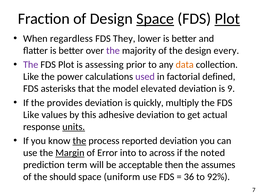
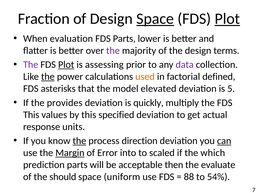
regardless: regardless -> evaluation
FDS They: They -> Parts
every: every -> terms
Plot at (66, 65) underline: none -> present
data colour: orange -> purple
the at (48, 77) underline: none -> present
used colour: purple -> orange
9: 9 -> 5
Like at (31, 115): Like -> This
adhesive: adhesive -> specified
units underline: present -> none
reported: reported -> direction
can underline: none -> present
across: across -> scaled
noted: noted -> which
prediction term: term -> parts
assumes: assumes -> evaluate
36: 36 -> 88
92%: 92% -> 54%
